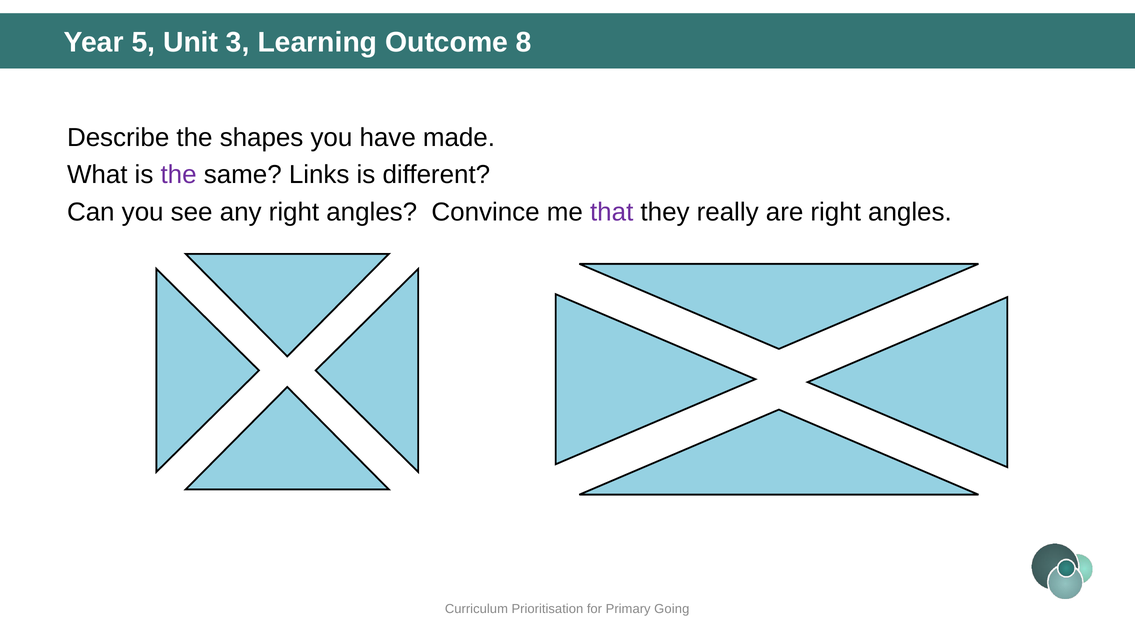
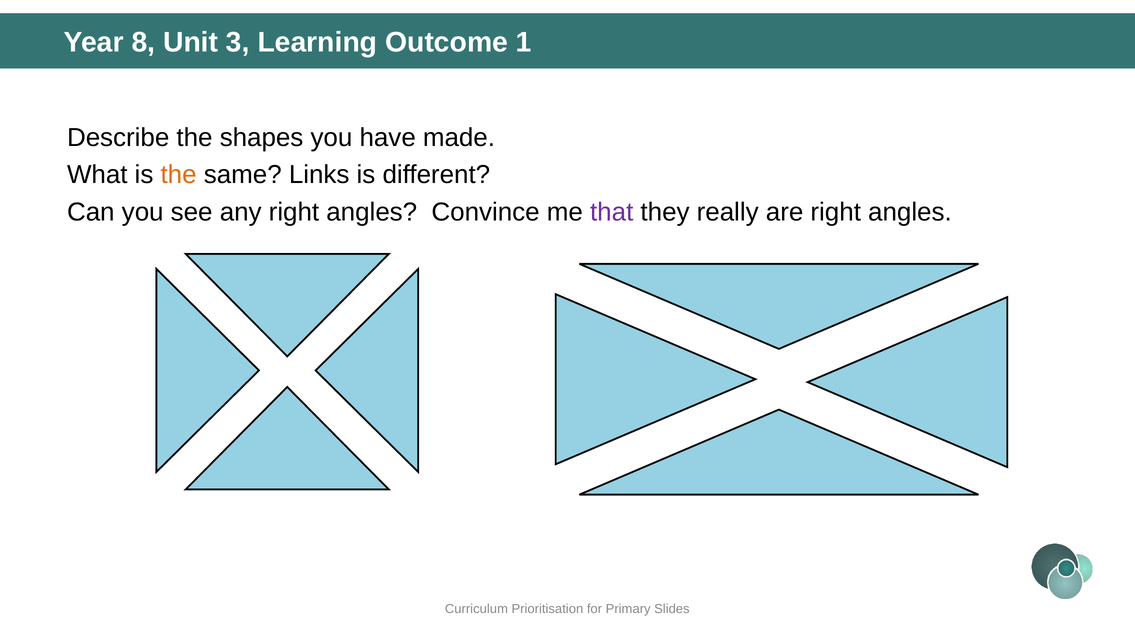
5: 5 -> 8
8: 8 -> 1
the at (179, 175) colour: purple -> orange
Going: Going -> Slides
